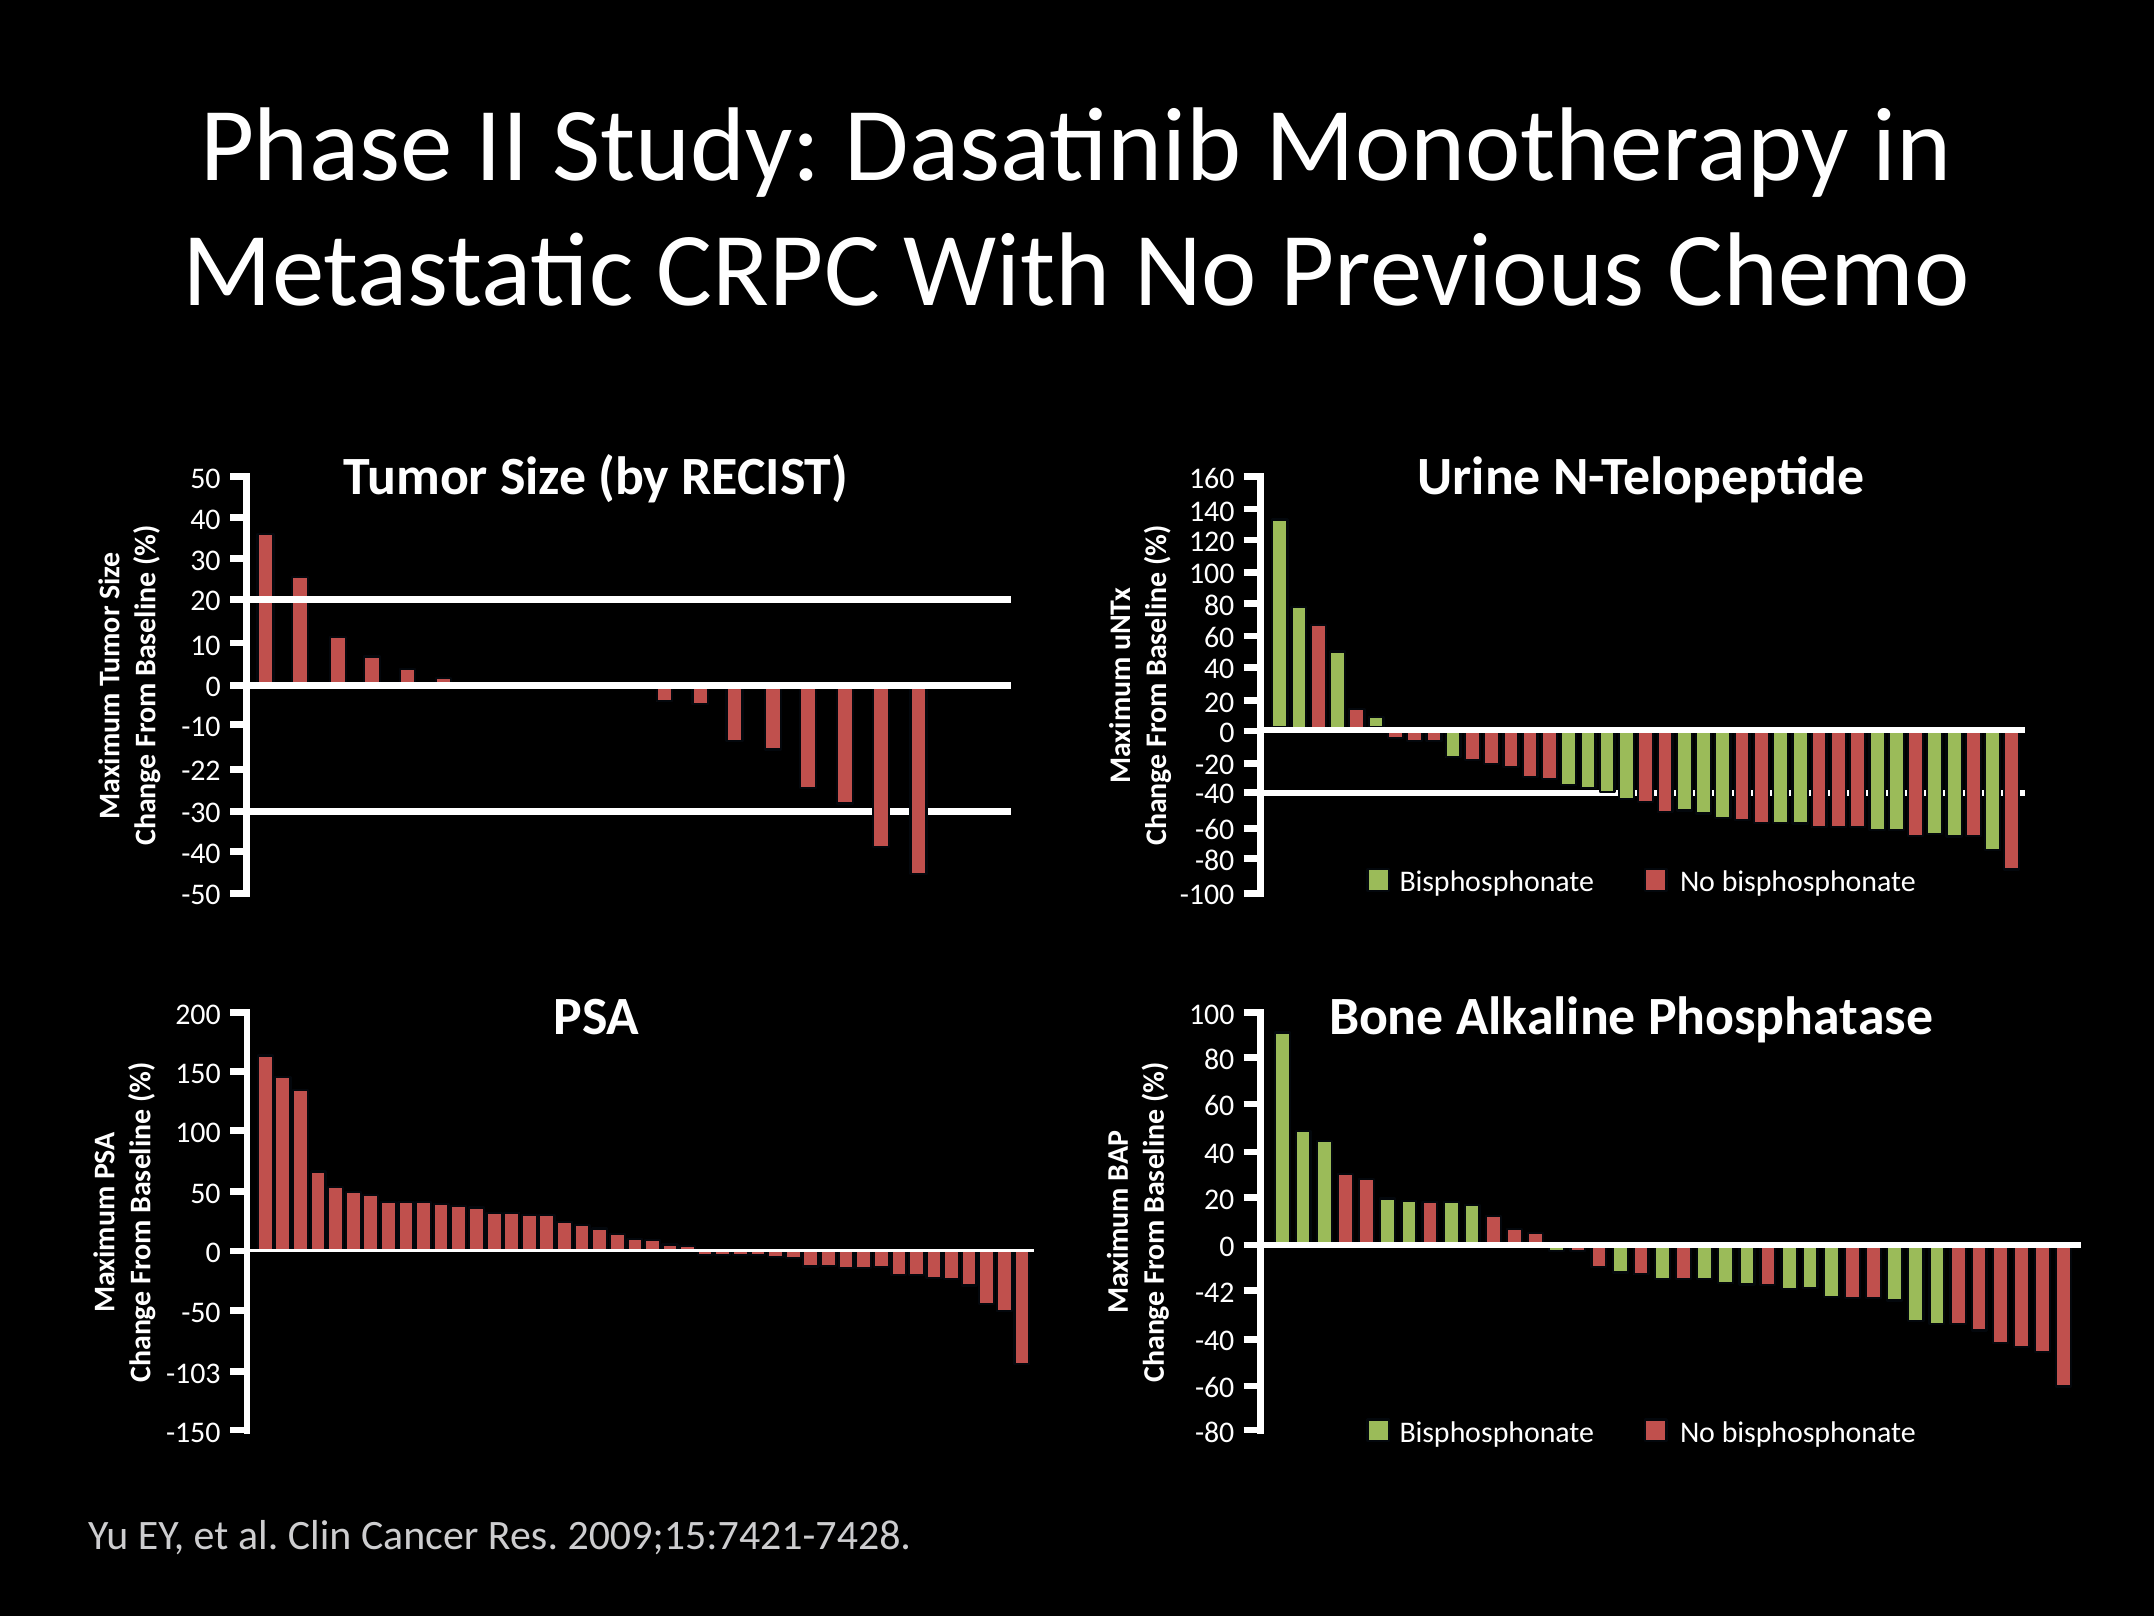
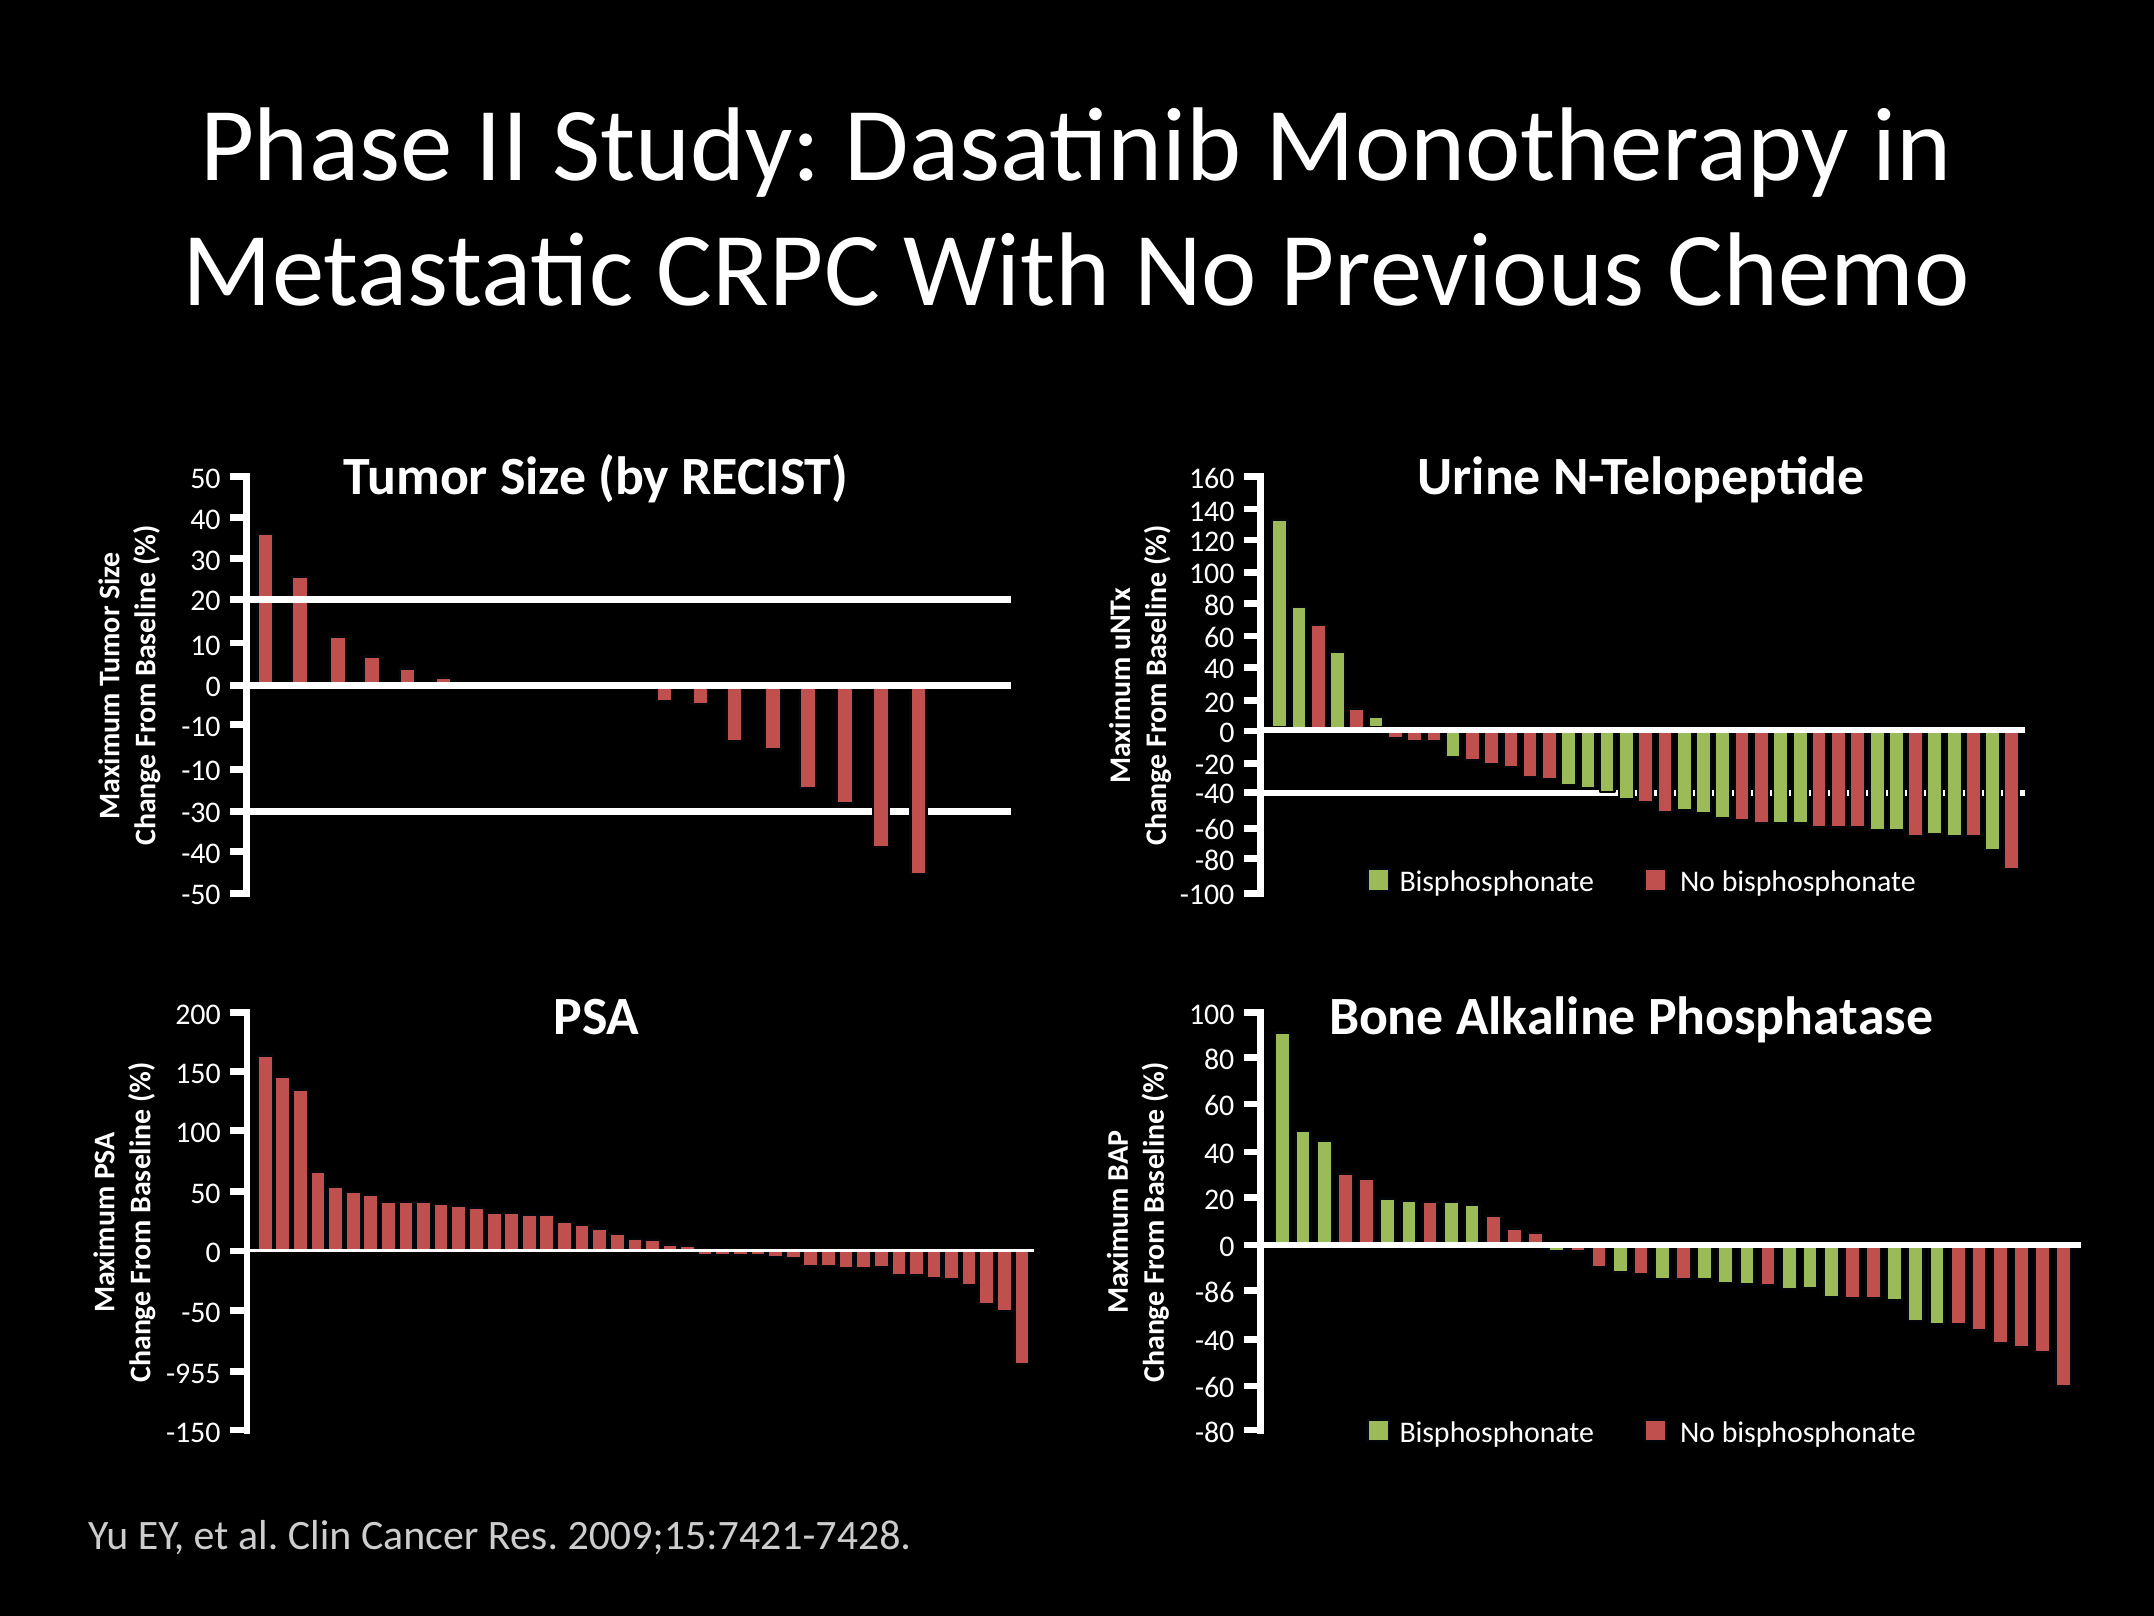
-22 at (201, 771): -22 -> -10
-42: -42 -> -86
-103: -103 -> -955
